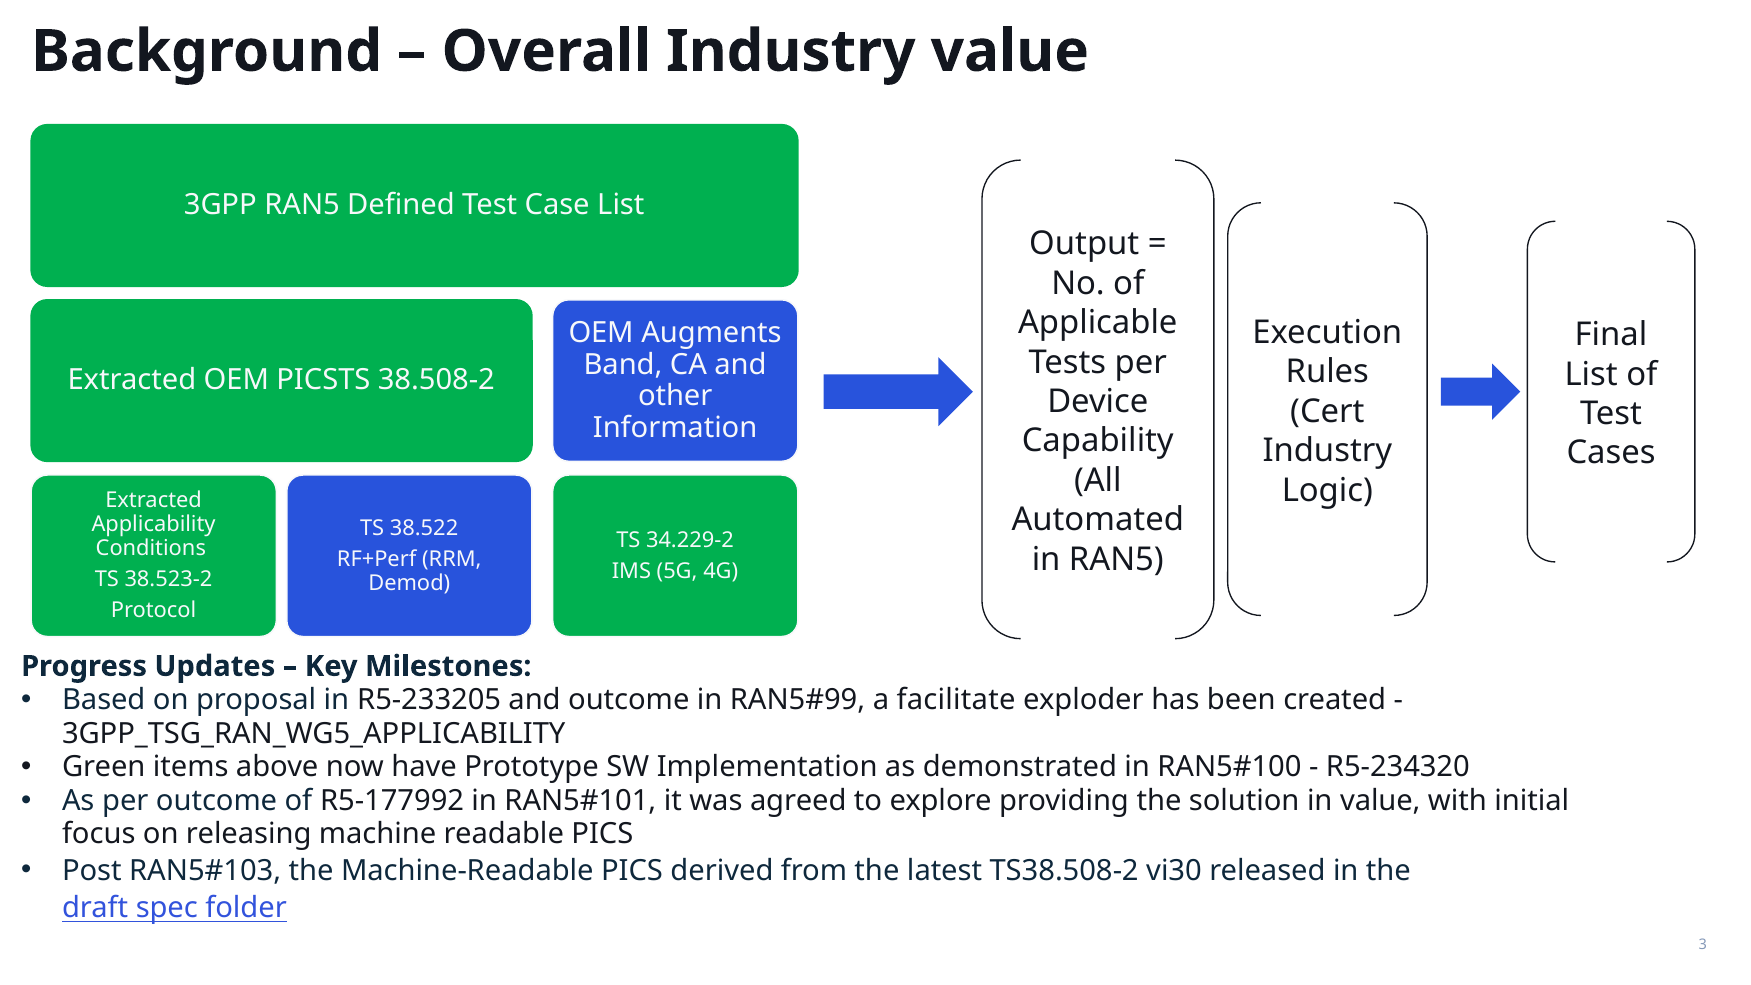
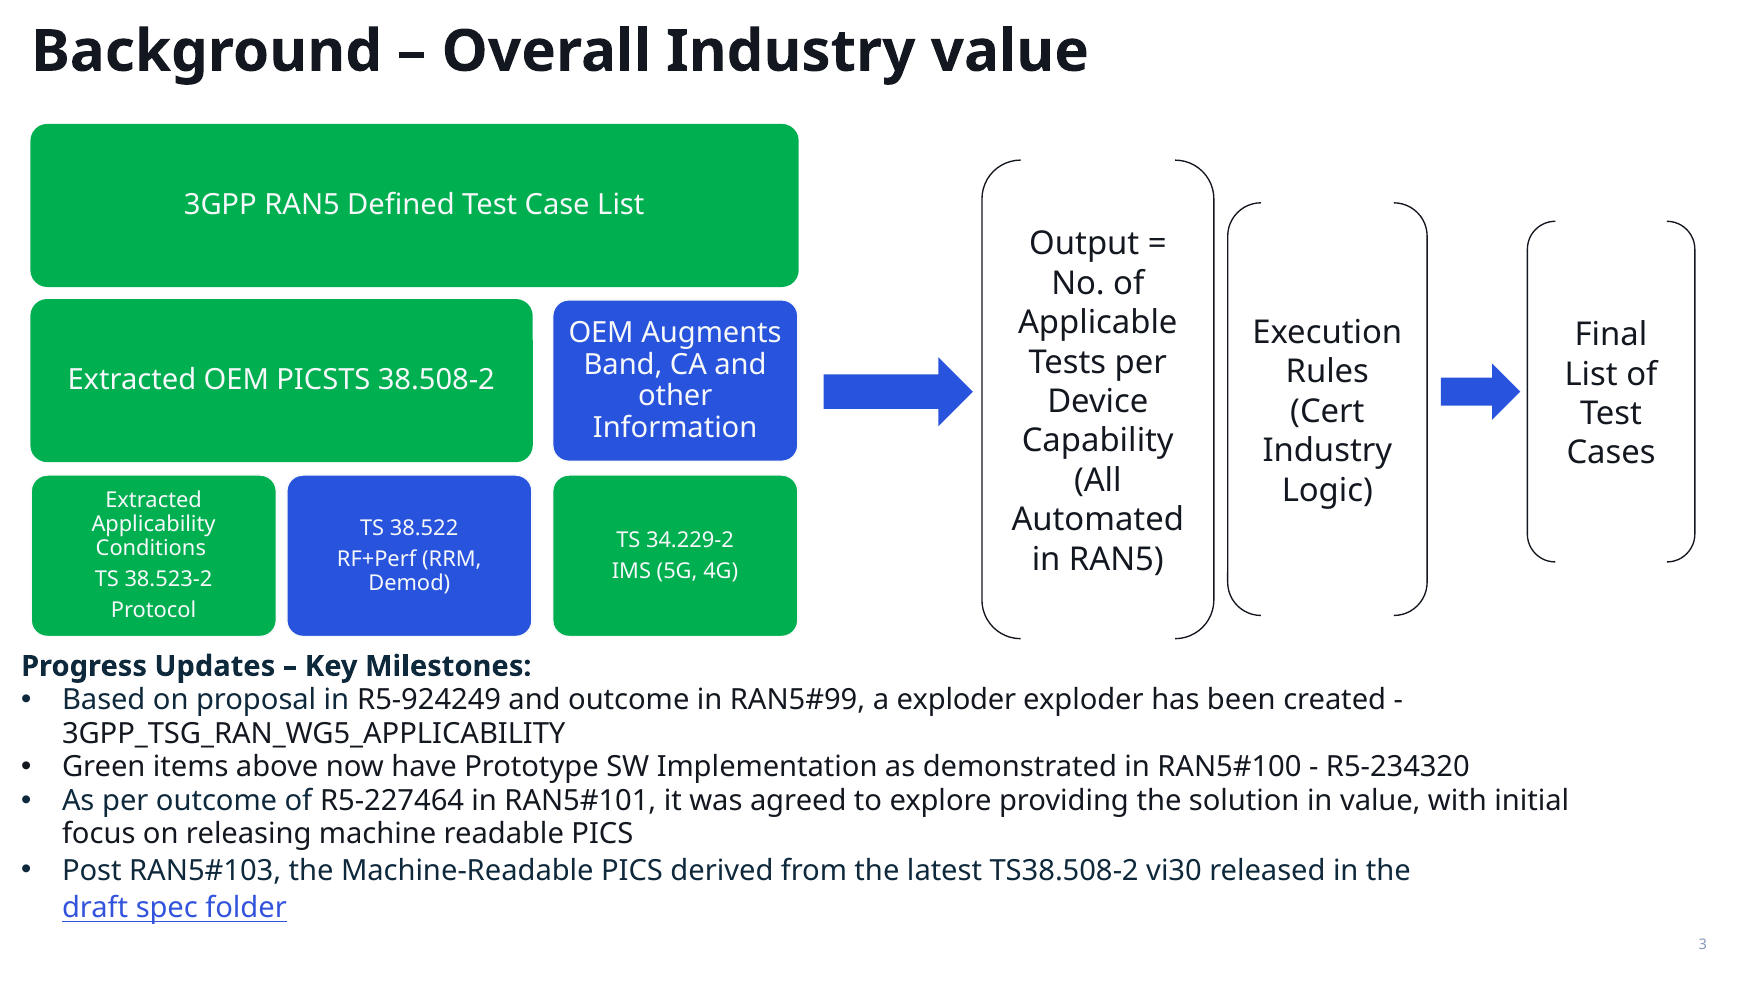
R5-233205: R5-233205 -> R5-924249
a facilitate: facilitate -> exploder
R5-177992: R5-177992 -> R5-227464
